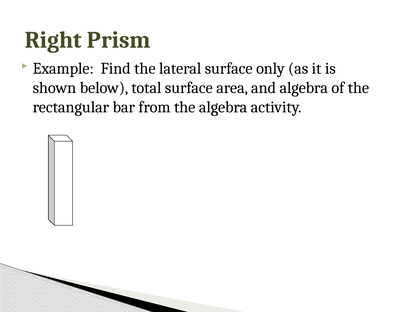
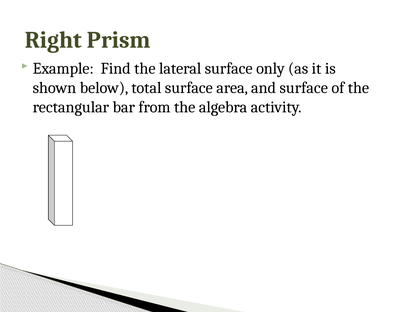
and algebra: algebra -> surface
